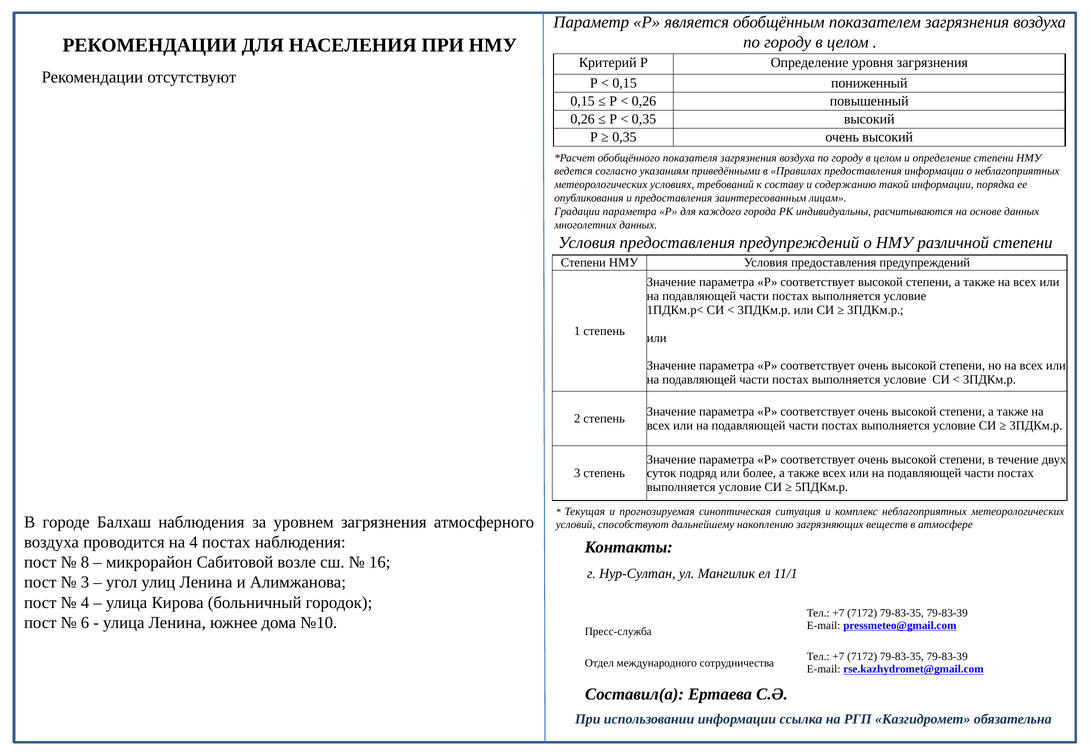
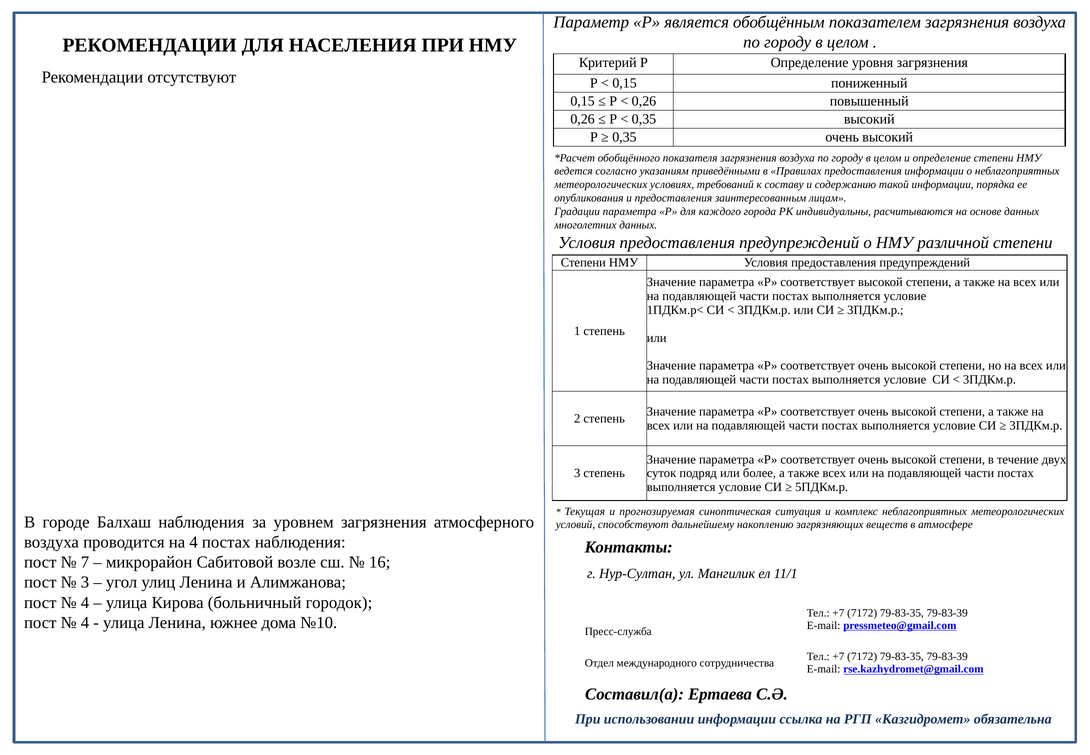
8: 8 -> 7
6 at (85, 622): 6 -> 4
